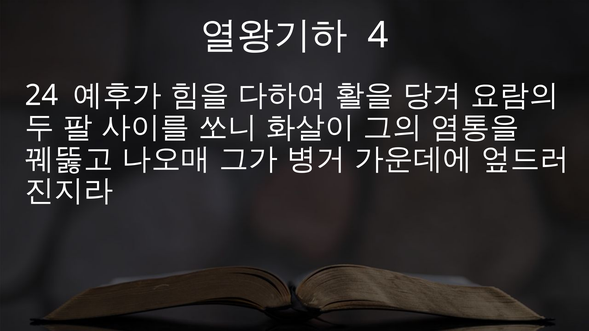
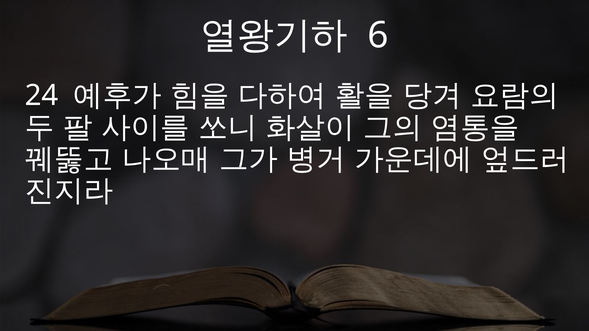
4: 4 -> 6
